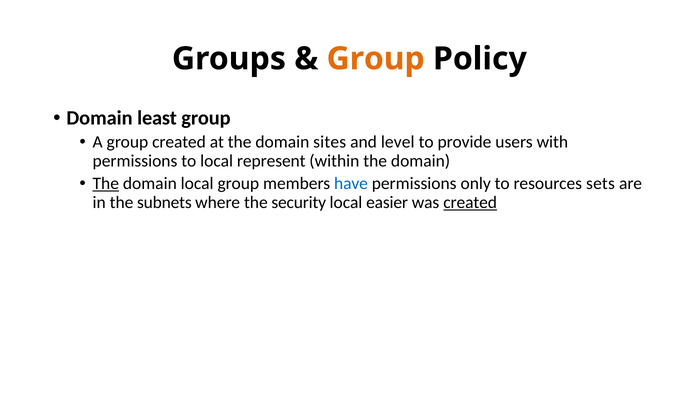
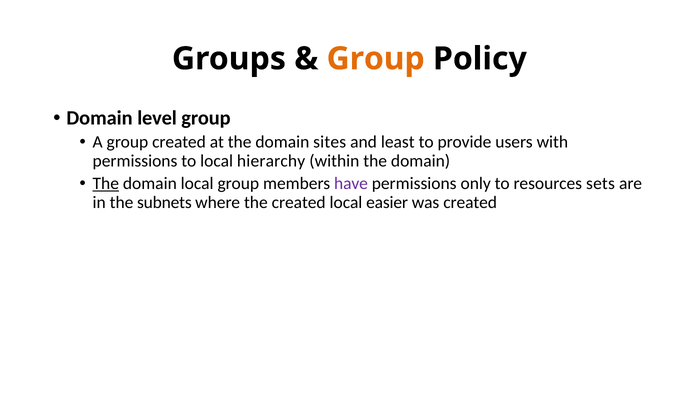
least: least -> level
level: level -> least
represent: represent -> hierarchy
have colour: blue -> purple
the security: security -> created
created at (470, 202) underline: present -> none
